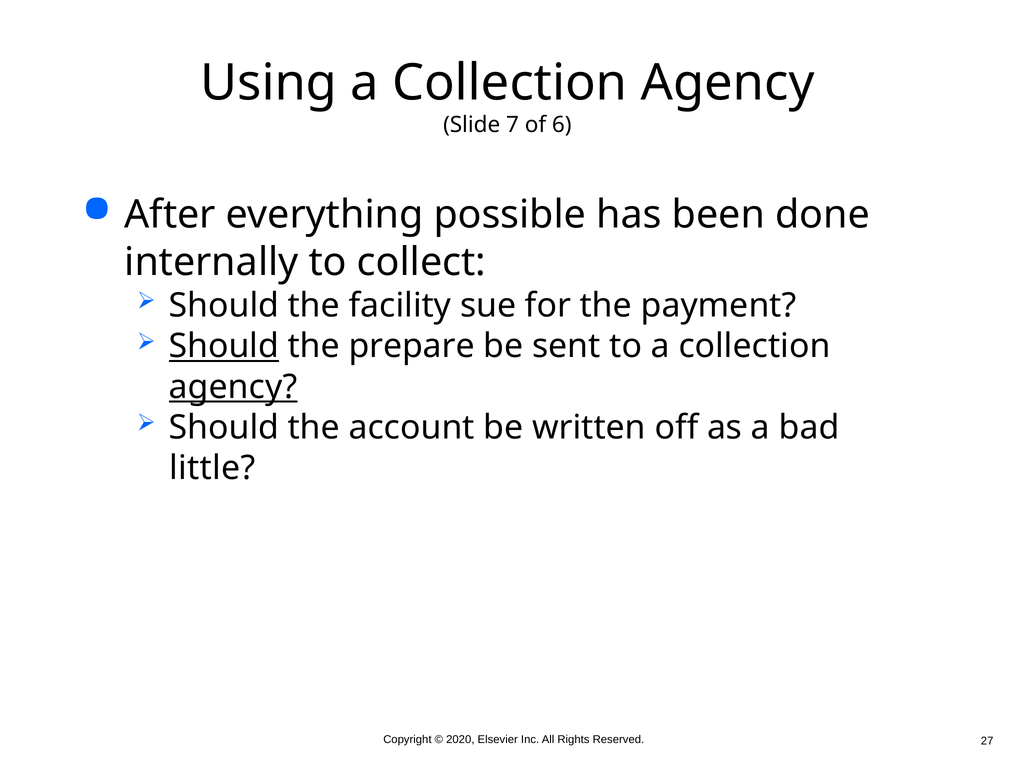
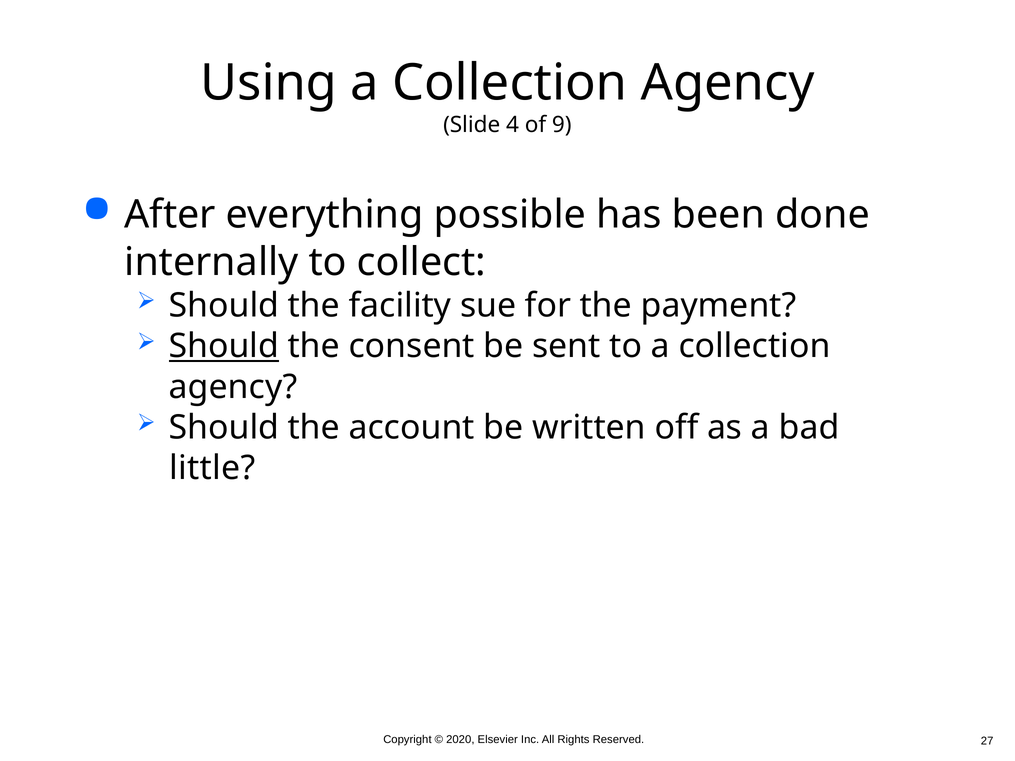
7: 7 -> 4
6: 6 -> 9
prepare: prepare -> consent
agency at (233, 387) underline: present -> none
